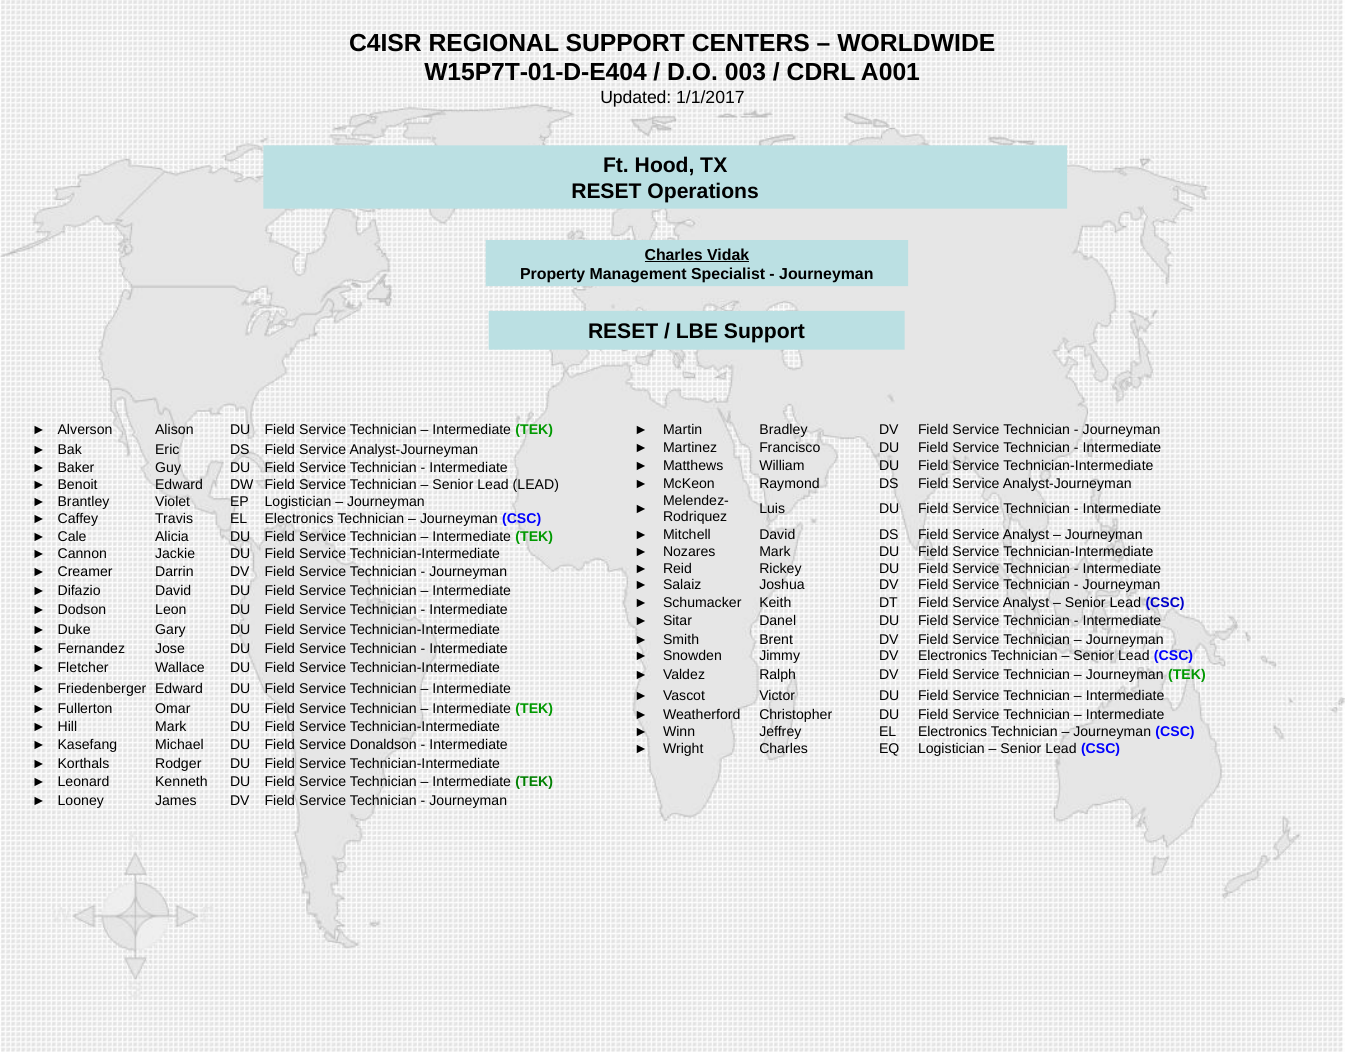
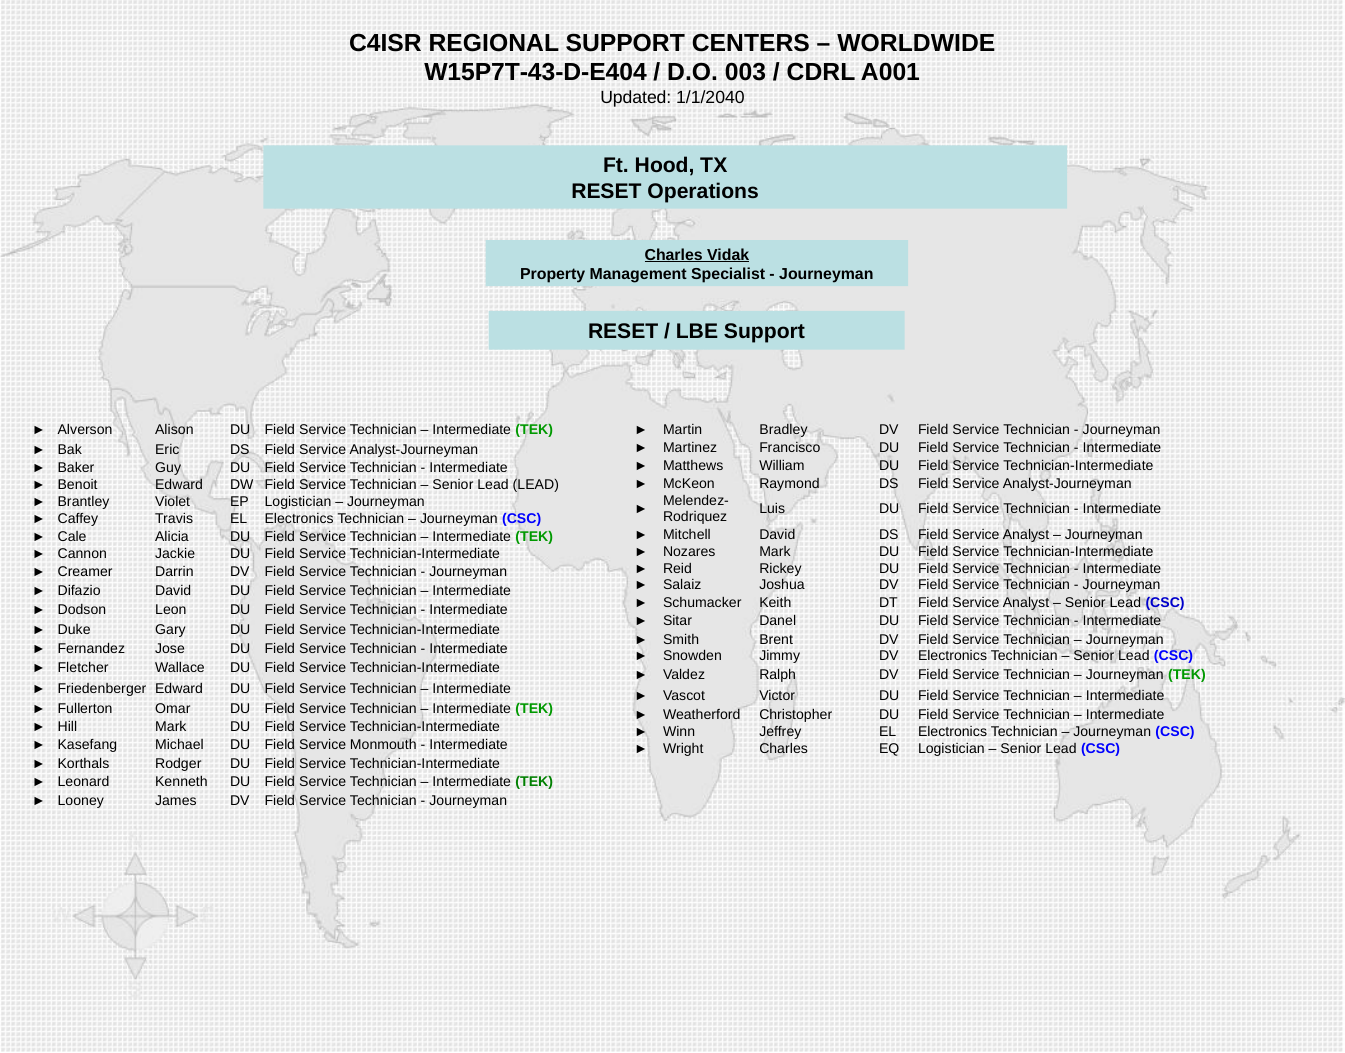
W15P7T-01-D-E404: W15P7T-01-D-E404 -> W15P7T-43-D-E404
1/1/2017: 1/1/2017 -> 1/1/2040
Donaldson: Donaldson -> Monmouth
